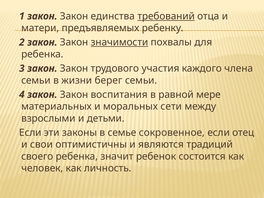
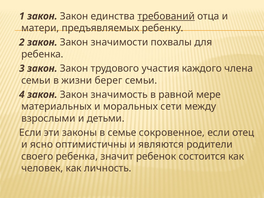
значимости underline: present -> none
воспитания: воспитания -> значимость
свои: свои -> ясно
традиций: традиций -> родители
